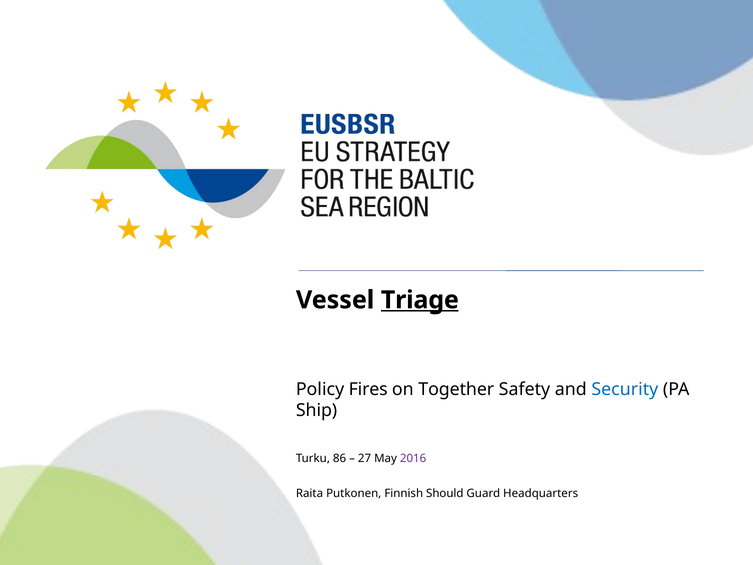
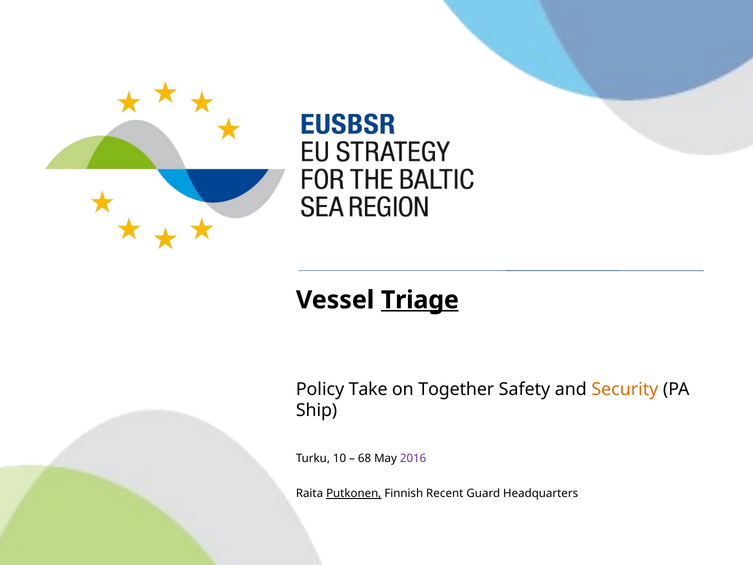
Fires: Fires -> Take
Security colour: blue -> orange
86: 86 -> 10
27: 27 -> 68
Putkonen underline: none -> present
Should: Should -> Recent
